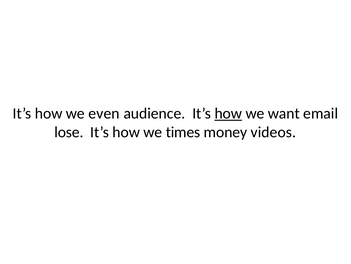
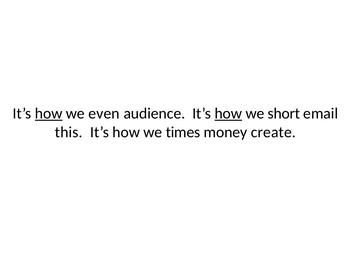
how at (49, 113) underline: none -> present
want: want -> short
lose: lose -> this
videos: videos -> create
